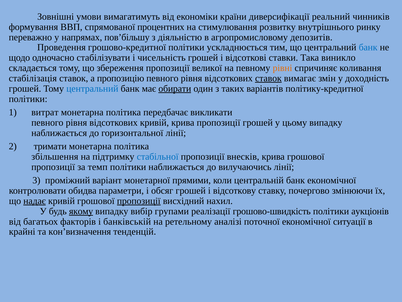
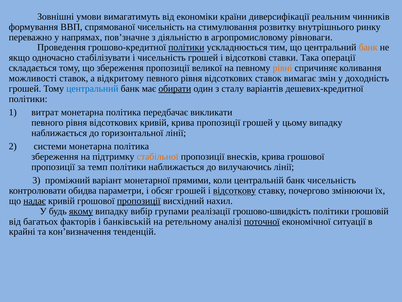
реальний: реальний -> реальним
спрямованої процентних: процентних -> чисельність
пов’більшу: пов’більшу -> пов’значне
депозитів: депозитів -> рівноваги
політики at (186, 47) underline: none -> present
банк at (368, 47) colour: blue -> orange
щодо: щодо -> якщо
виникло: виникло -> операції
стабілізація: стабілізація -> можливості
пропозицію: пропозицію -> відкритому
ставок at (268, 78) underline: present -> none
таких: таких -> сталу
політику-кредитної: політику-кредитної -> дешевих-кредитної
тримати: тримати -> системи
збільшення at (55, 156): збільшення -> збереження
стабільної colour: blue -> orange
банк економічної: економічної -> чисельність
відсоткову underline: none -> present
аукціонів: аукціонів -> грошовій
поточної underline: none -> present
